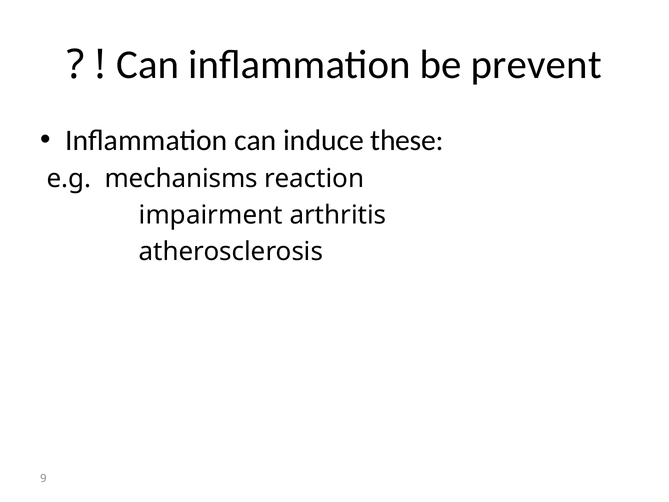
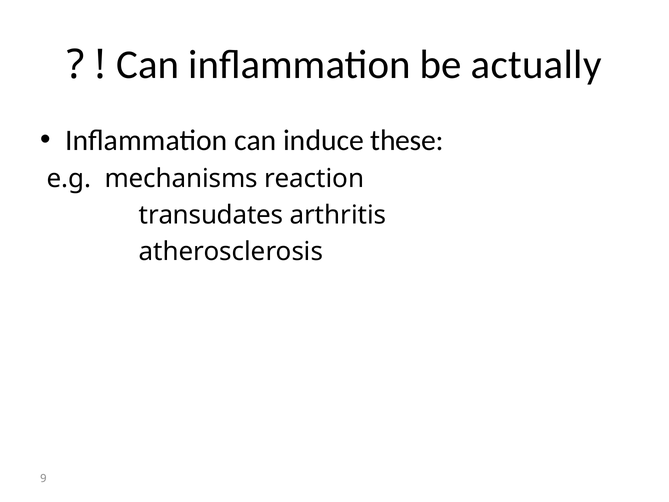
prevent: prevent -> actually
impairment: impairment -> transudates
